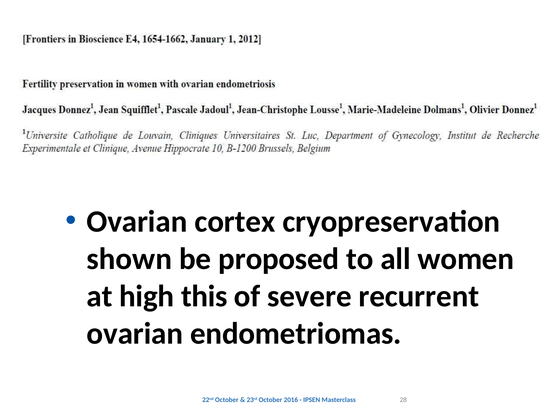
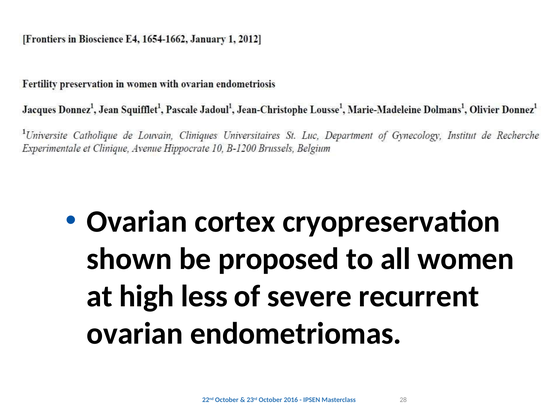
this: this -> less
